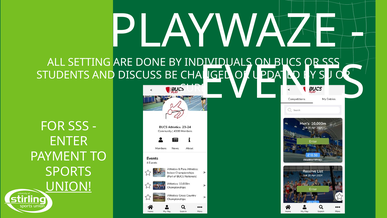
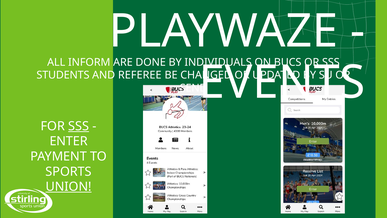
SETTING: SETTING -> INFORM
DISCUSS: DISCUSS -> REFEREE
SURE: SURE -> SEND
SSS at (79, 126) underline: none -> present
